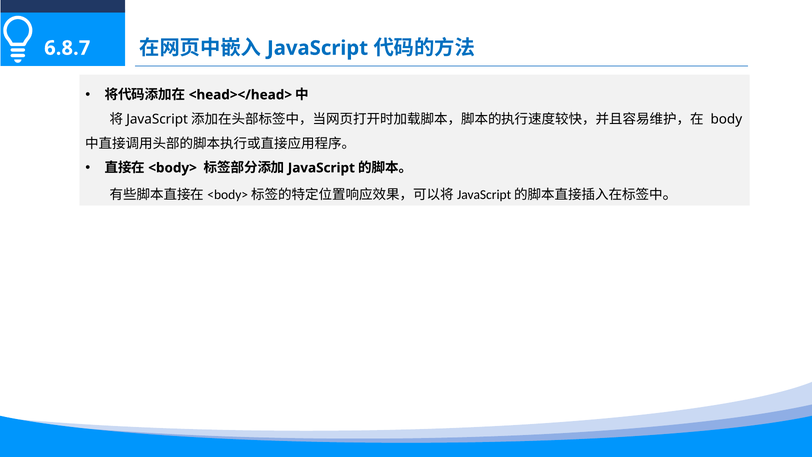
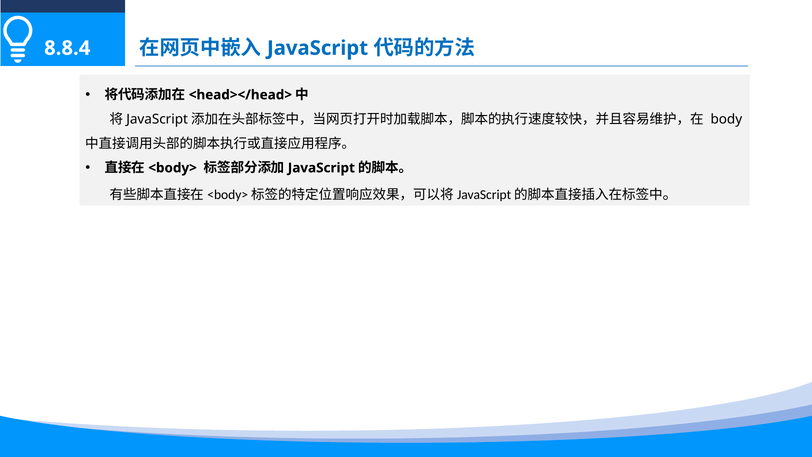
6.8.7: 6.8.7 -> 8.8.4
